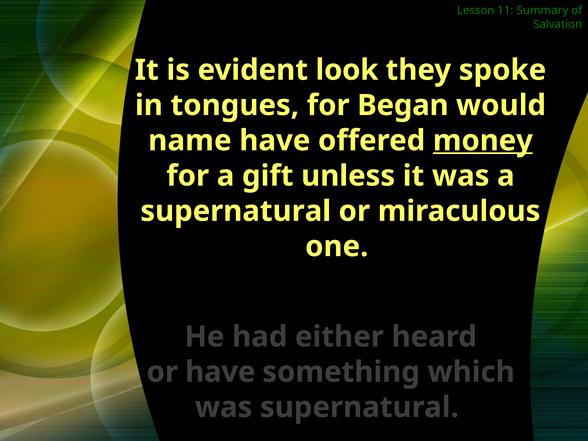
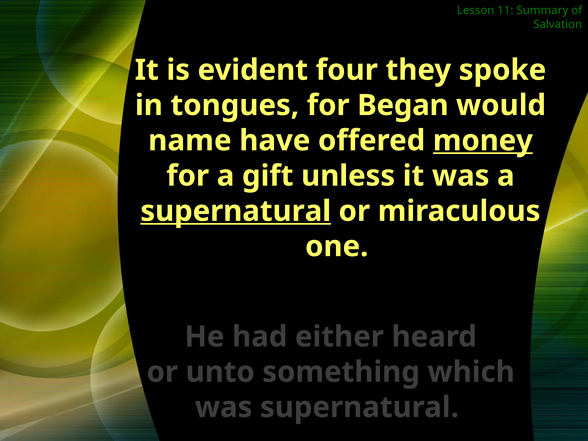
look: look -> four
supernatural at (236, 211) underline: none -> present
or have: have -> unto
